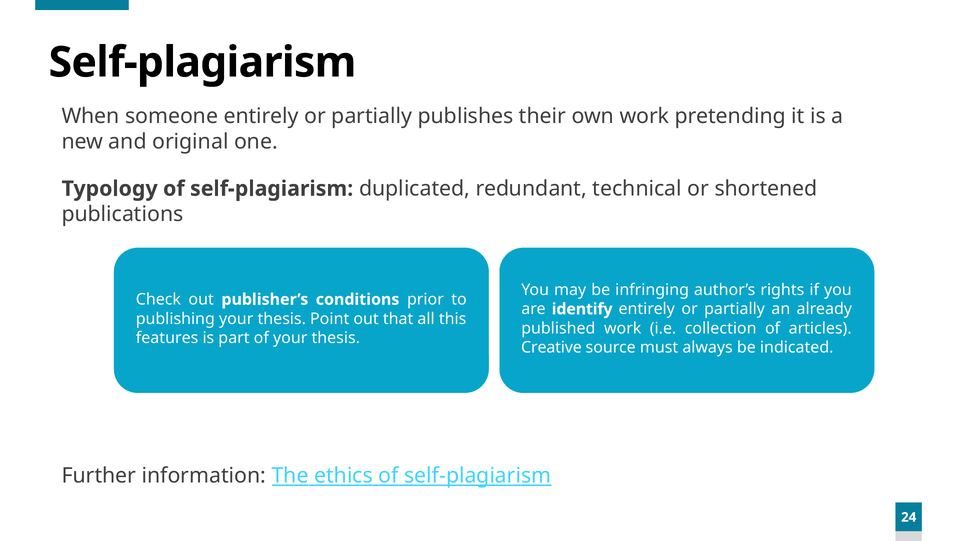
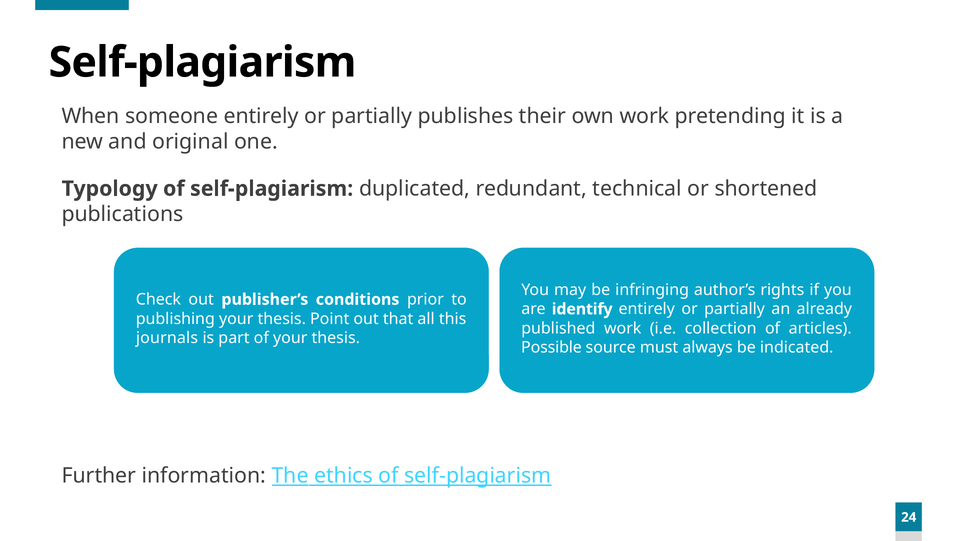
features: features -> journals
Creative: Creative -> Possible
